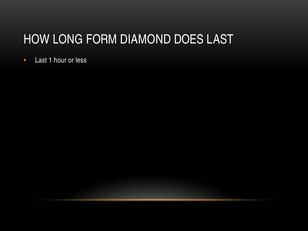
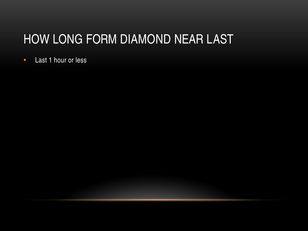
DOES: DOES -> NEAR
